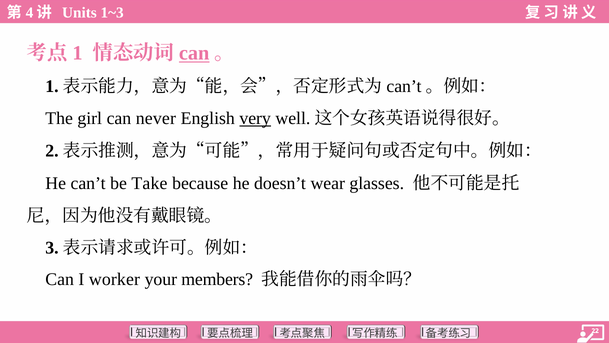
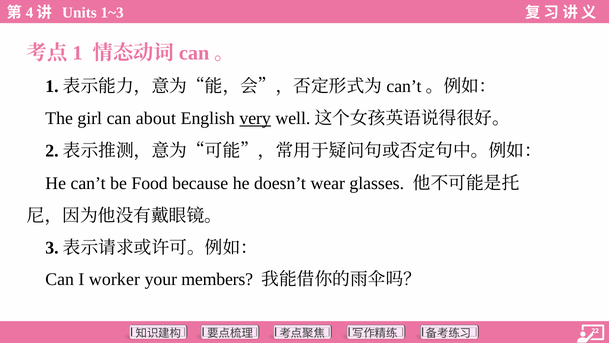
can at (194, 53) underline: present -> none
never: never -> about
Take: Take -> Food
